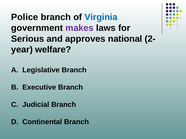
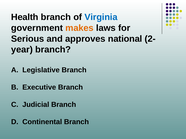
Police: Police -> Health
makes colour: purple -> orange
welfare at (53, 50): welfare -> branch
